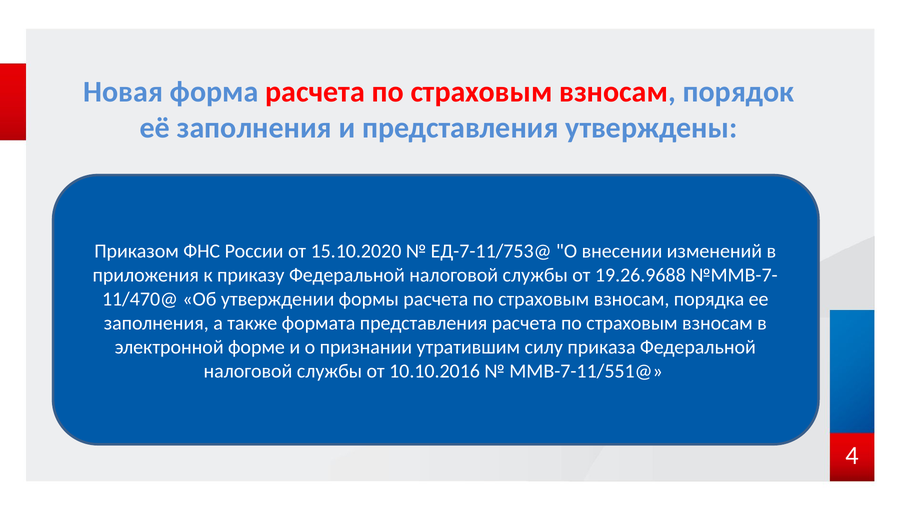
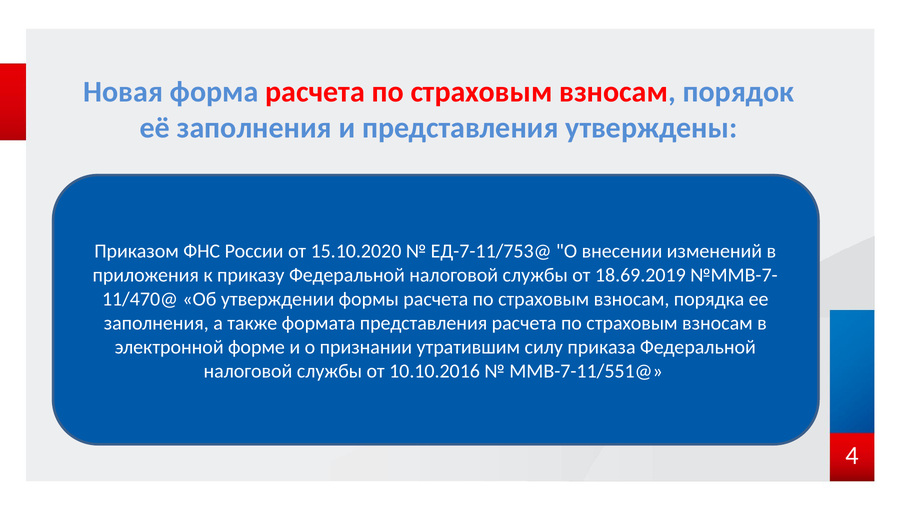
19.26.9688: 19.26.9688 -> 18.69.2019
